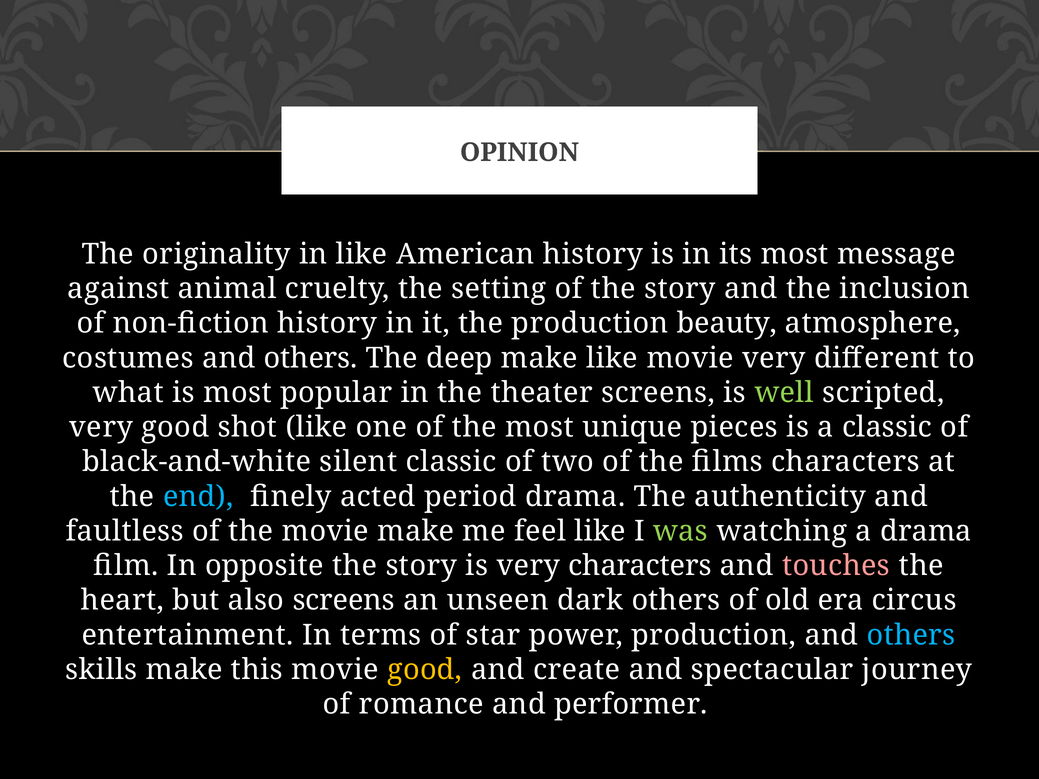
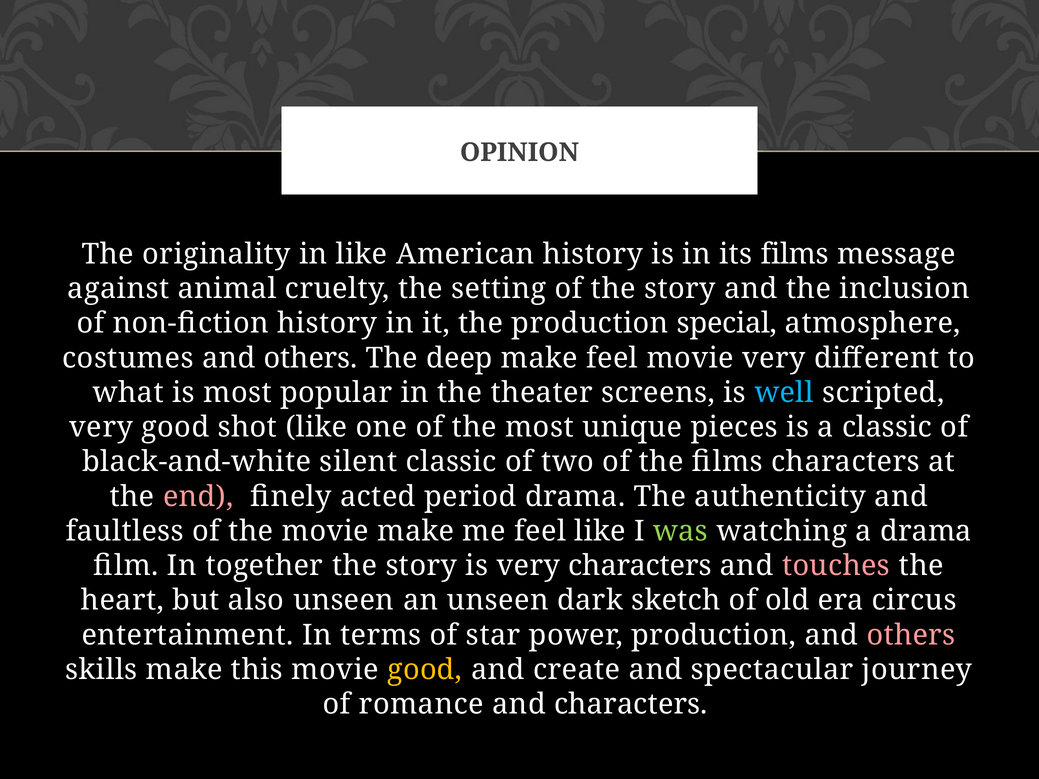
its most: most -> films
beauty: beauty -> special
make like: like -> feel
well colour: light green -> light blue
end colour: light blue -> pink
opposite: opposite -> together
also screens: screens -> unseen
dark others: others -> sketch
others at (911, 635) colour: light blue -> pink
and performer: performer -> characters
